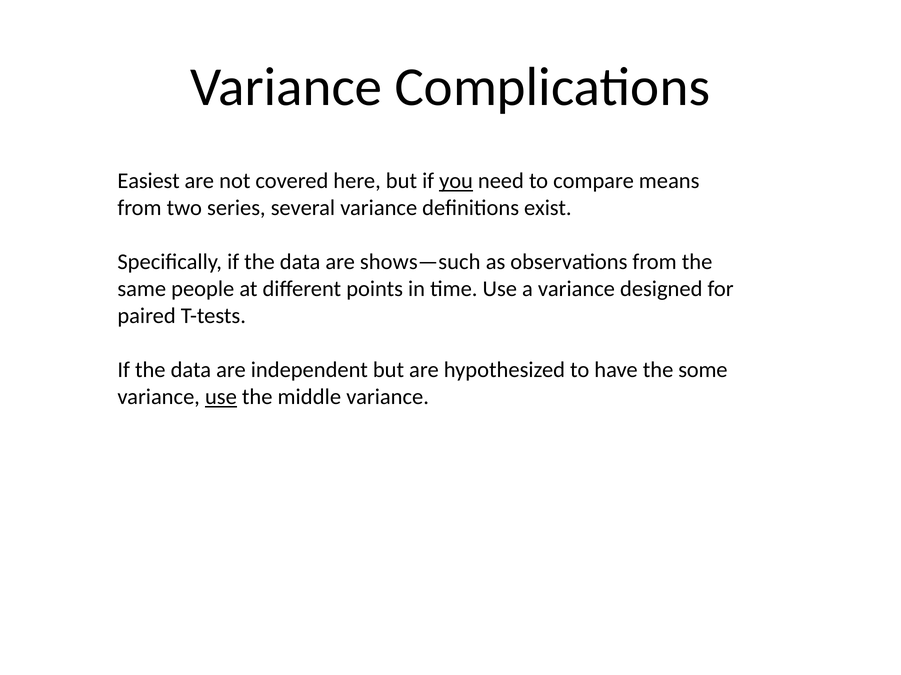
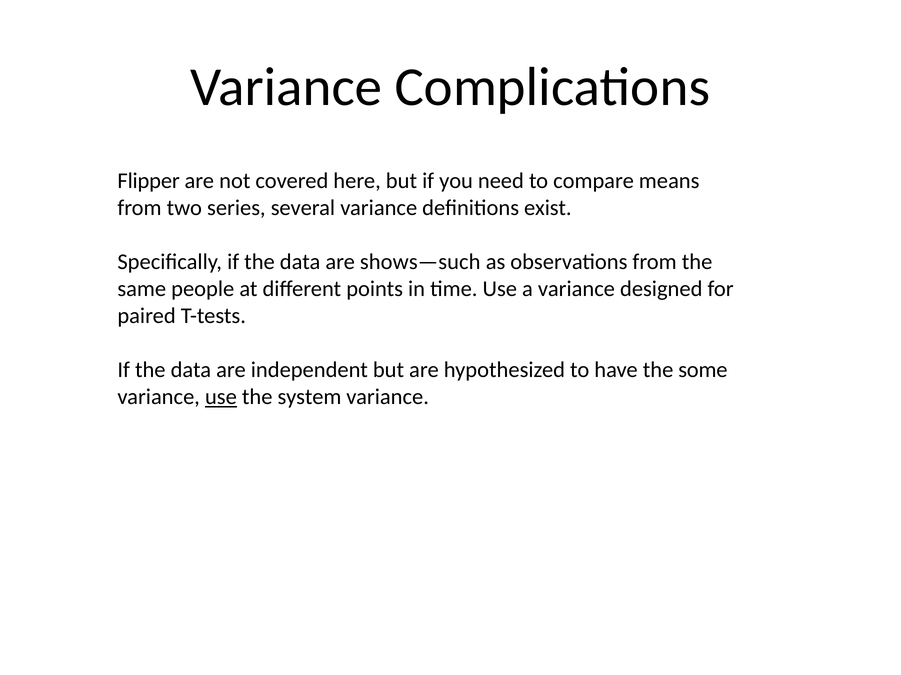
Easiest: Easiest -> Flipper
you underline: present -> none
middle: middle -> system
